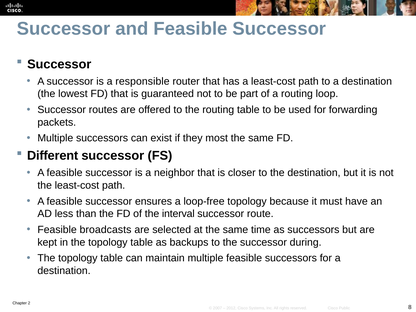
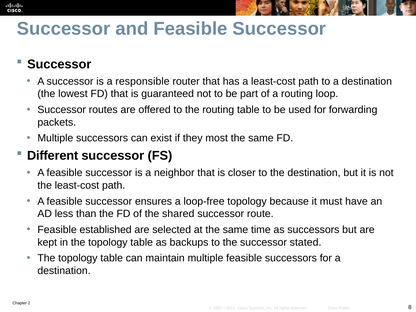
interval: interval -> shared
broadcasts: broadcasts -> established
during: during -> stated
